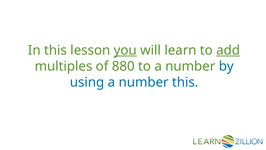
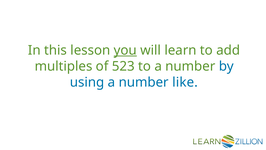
add underline: present -> none
880: 880 -> 523
number this: this -> like
